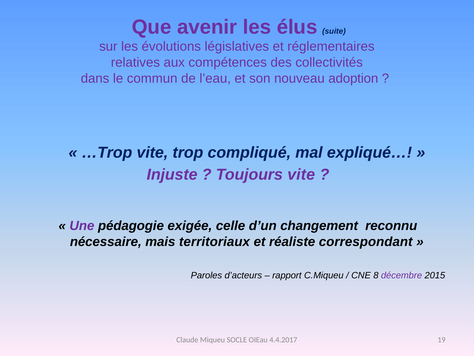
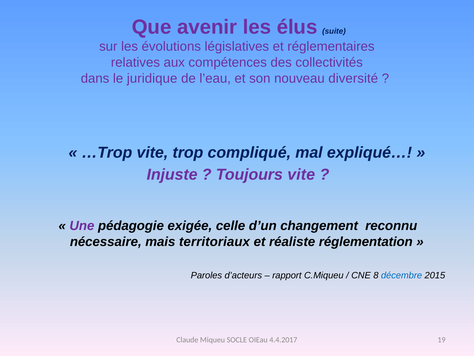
commun: commun -> juridique
adoption: adoption -> diversité
correspondant: correspondant -> réglementation
décembre colour: purple -> blue
